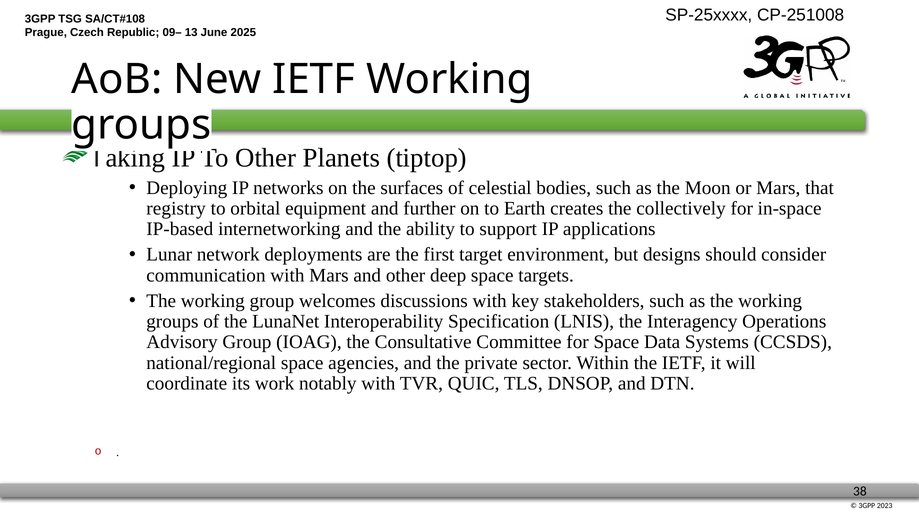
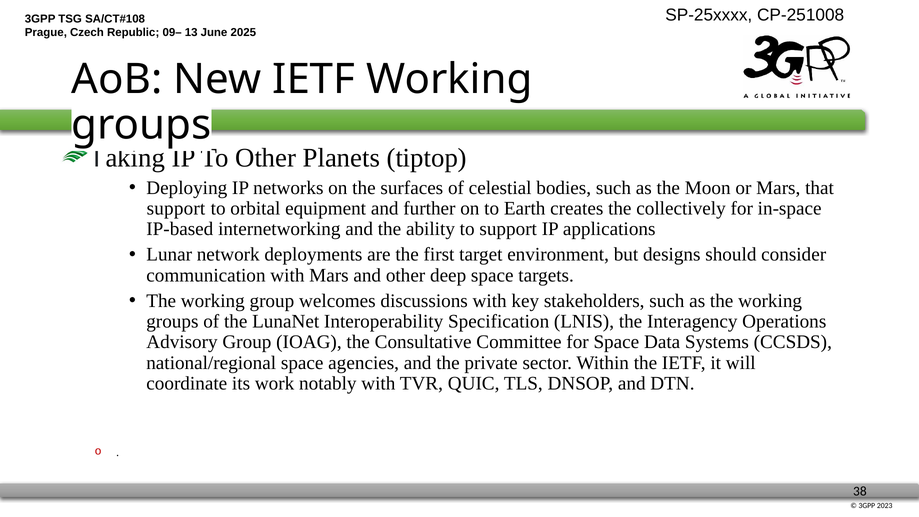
registry at (176, 208): registry -> support
